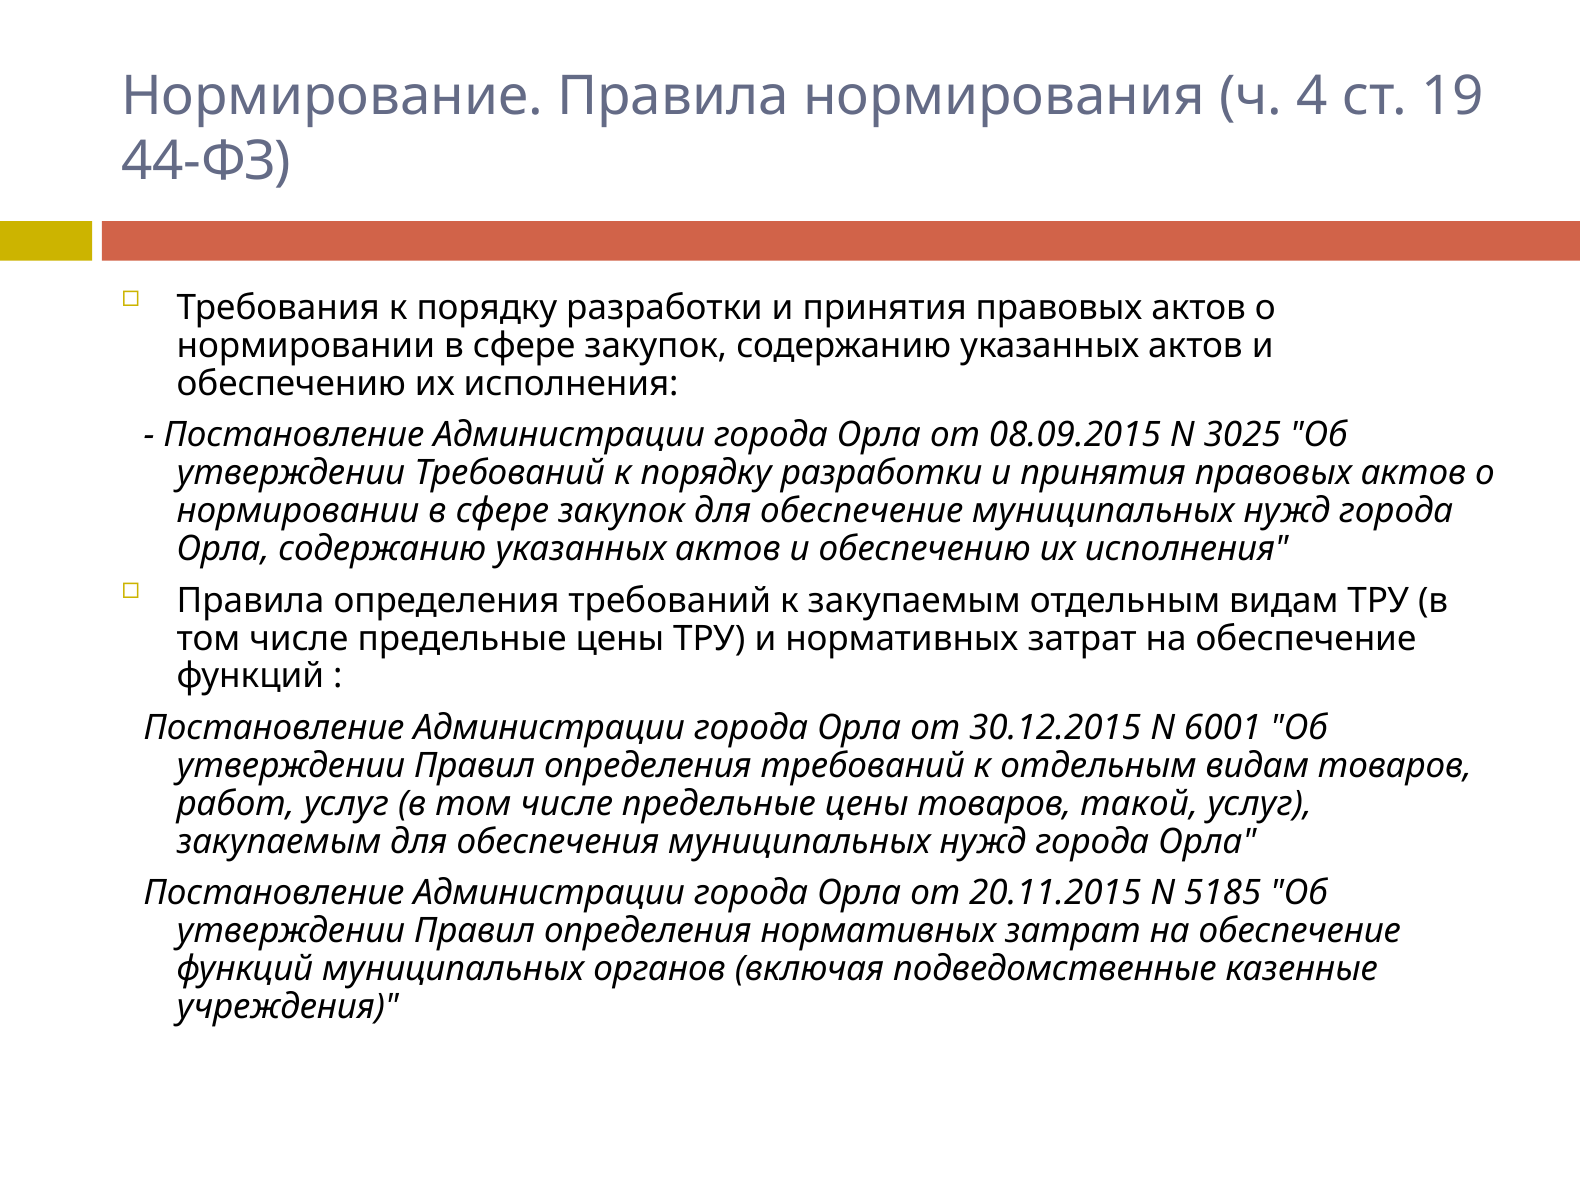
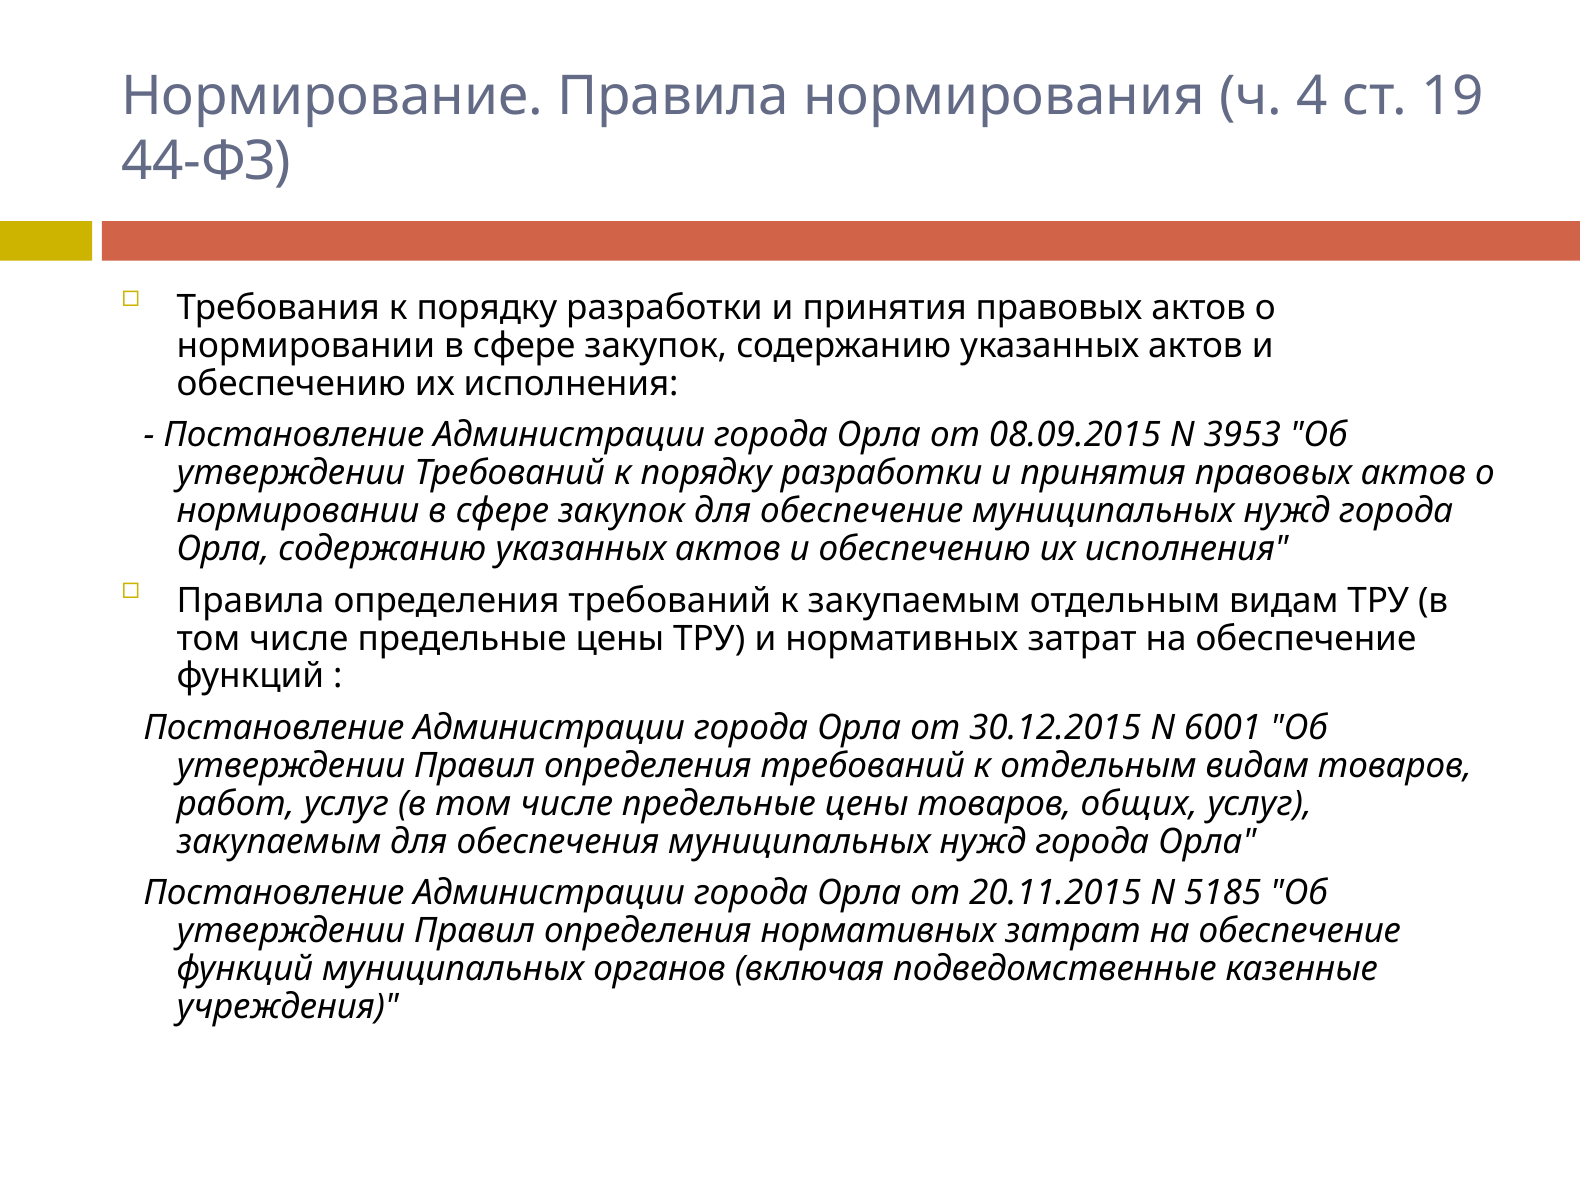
3025: 3025 -> 3953
такой: такой -> общих
